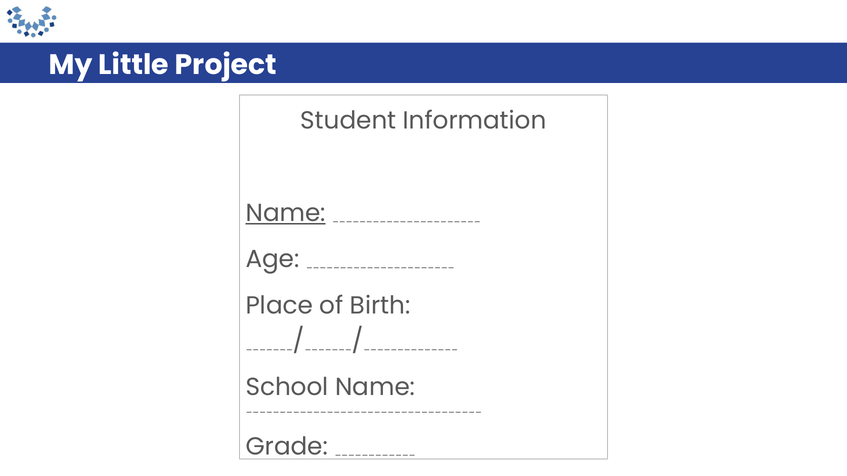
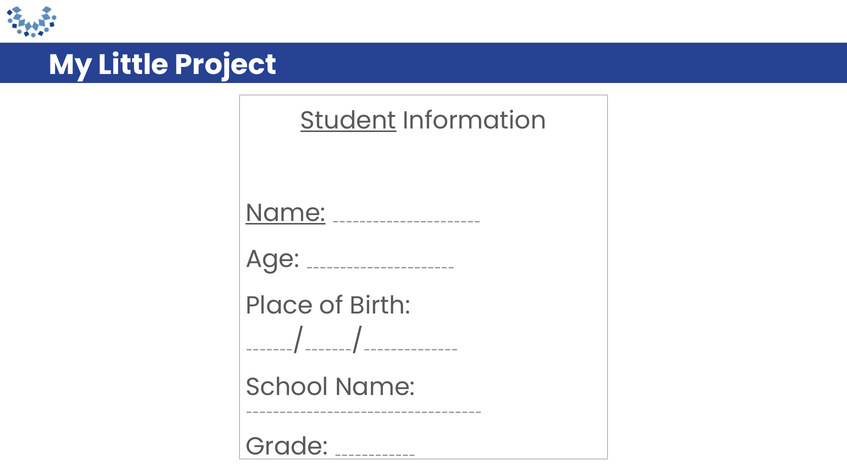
Student underline: none -> present
